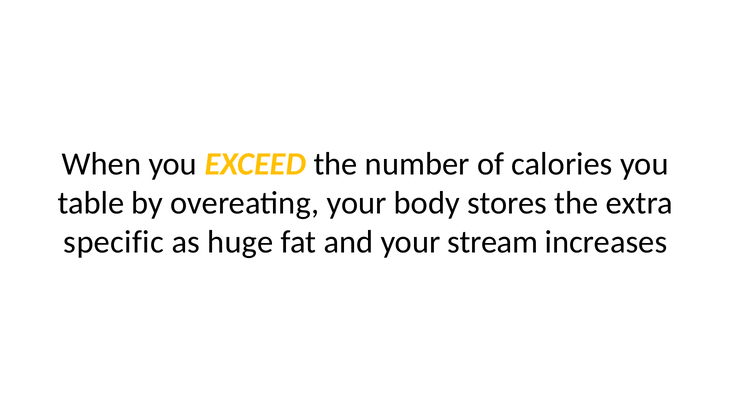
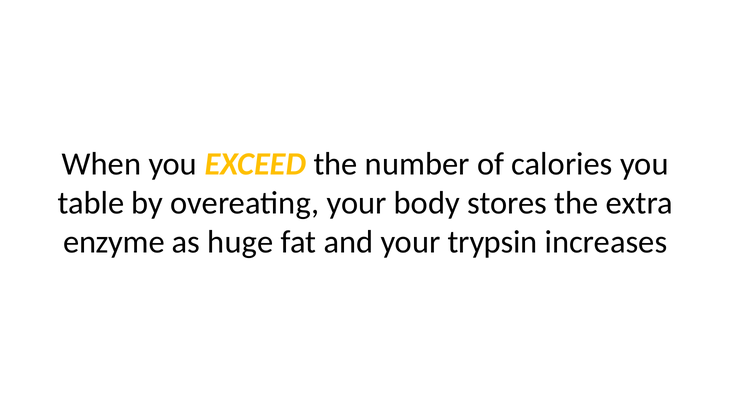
specific: specific -> enzyme
stream: stream -> trypsin
